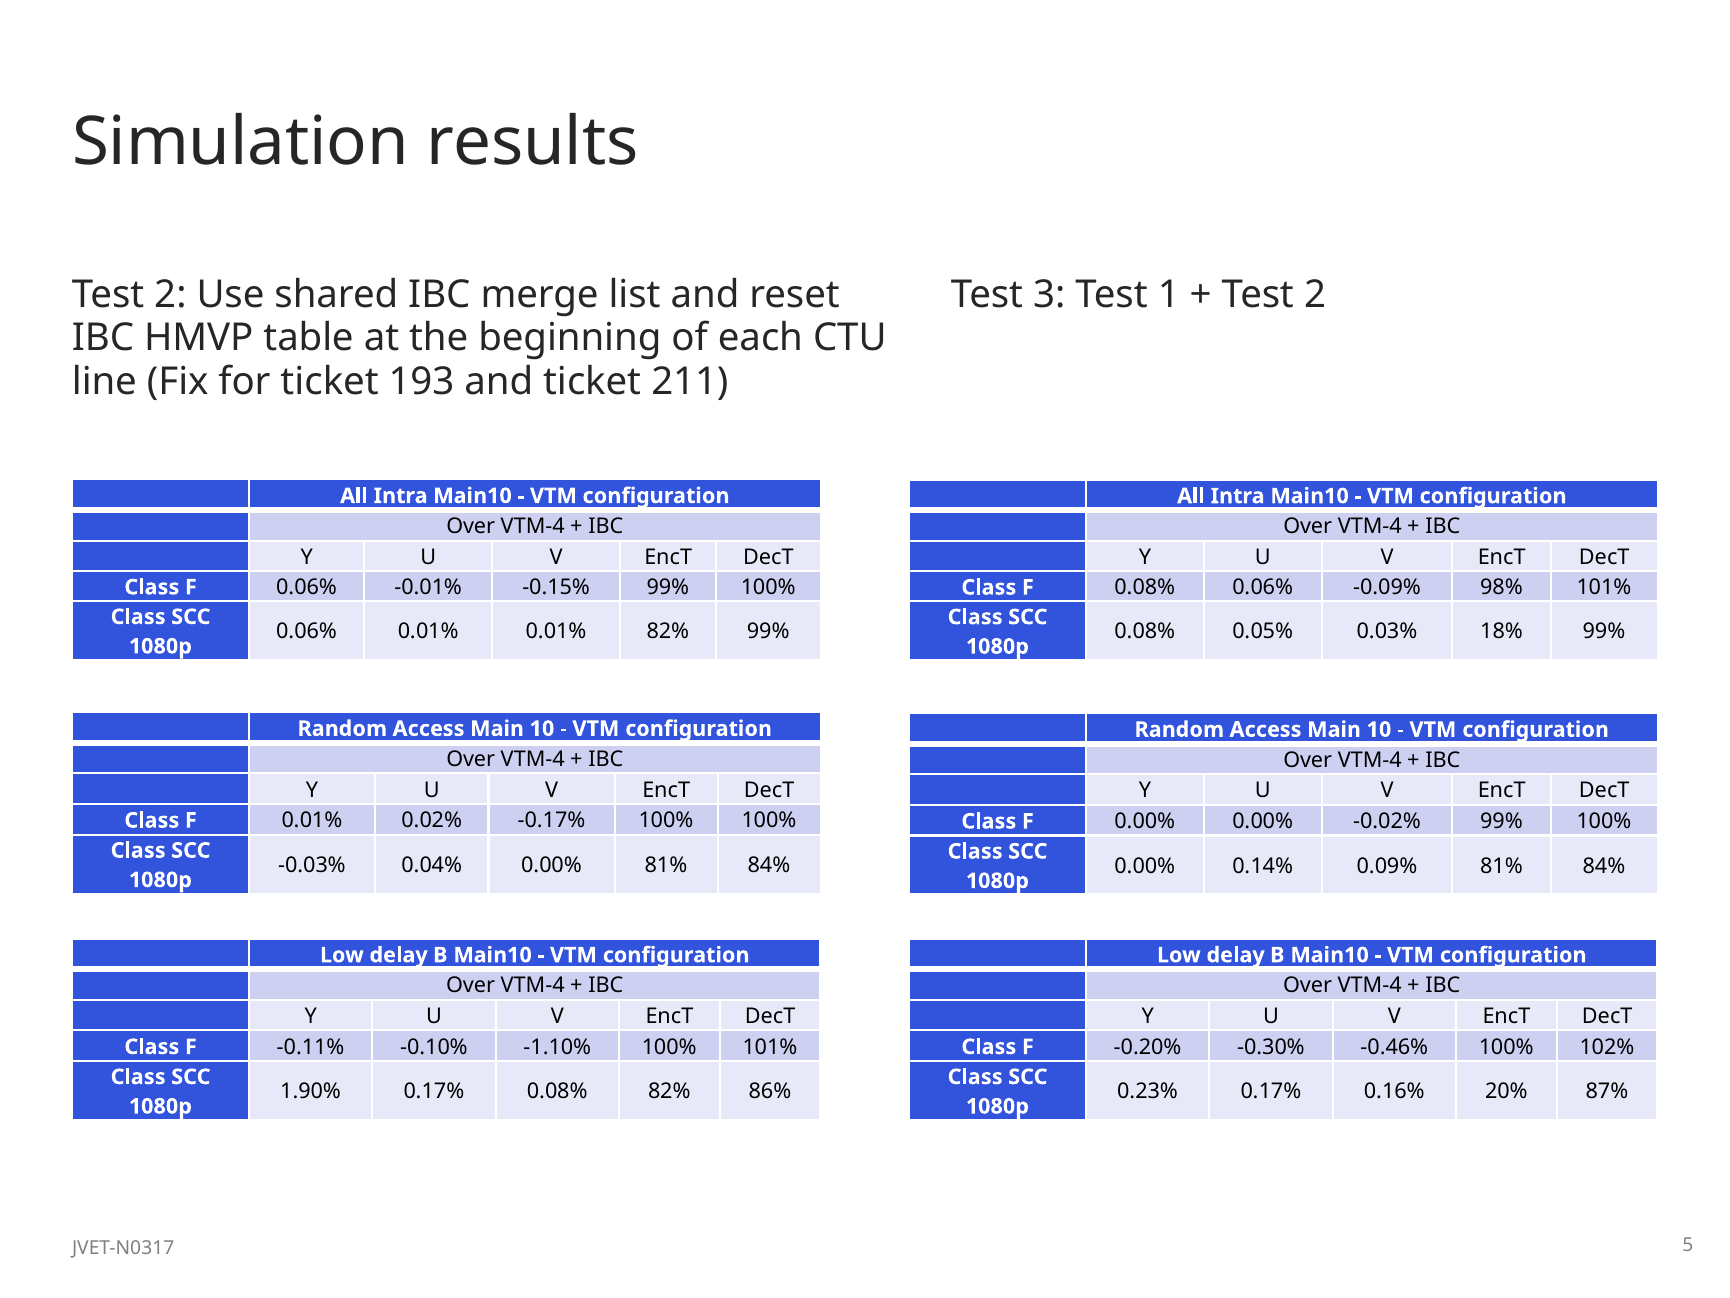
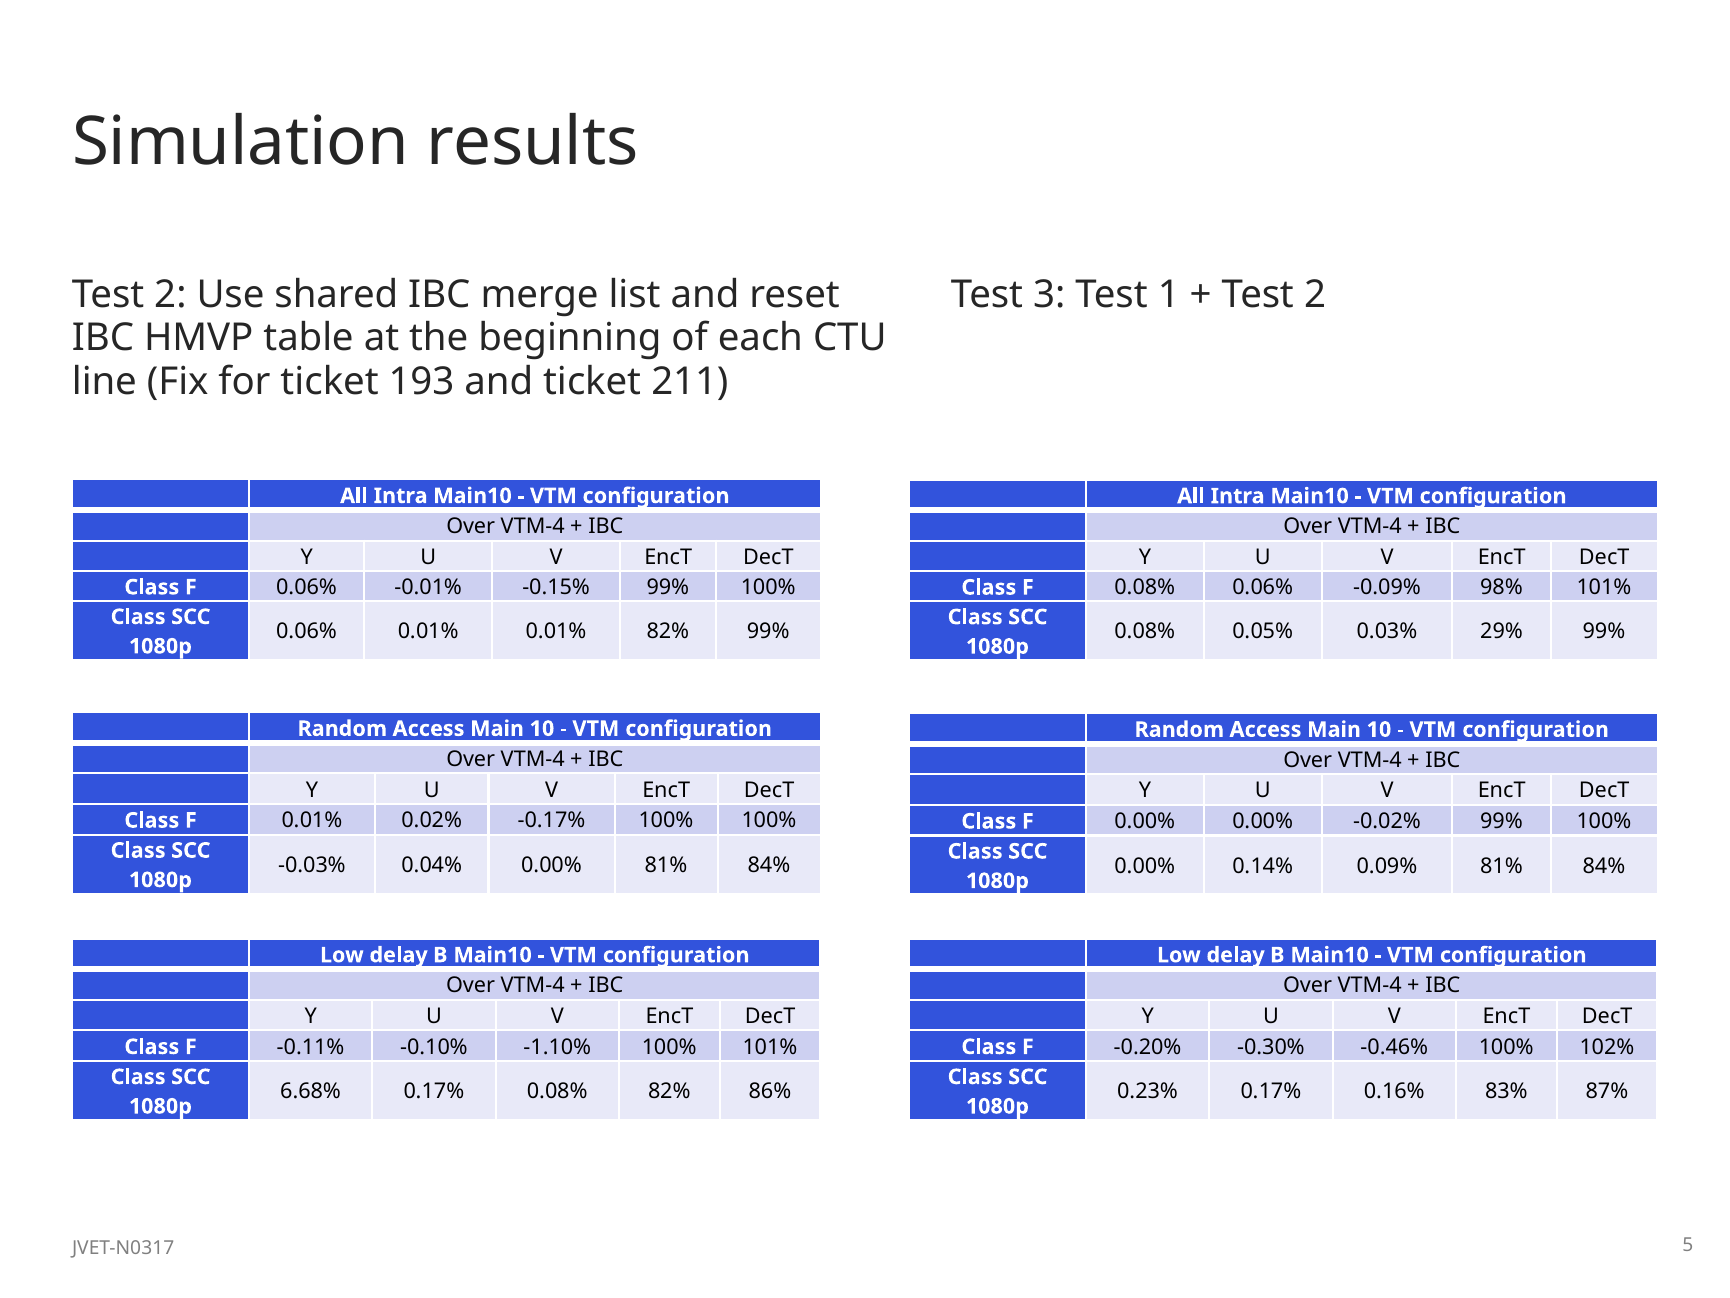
18%: 18% -> 29%
1.90%: 1.90% -> 6.68%
20%: 20% -> 83%
